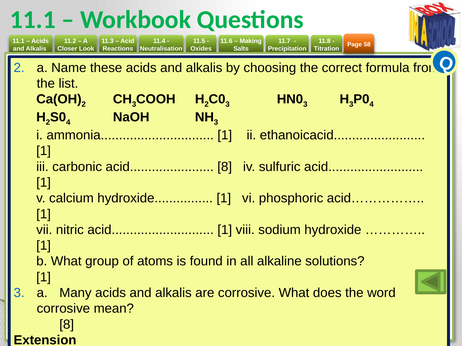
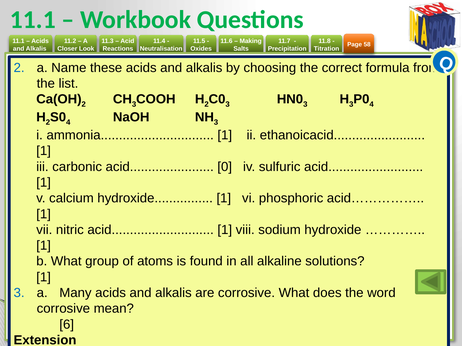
acid 8: 8 -> 0
8 at (67, 325): 8 -> 6
